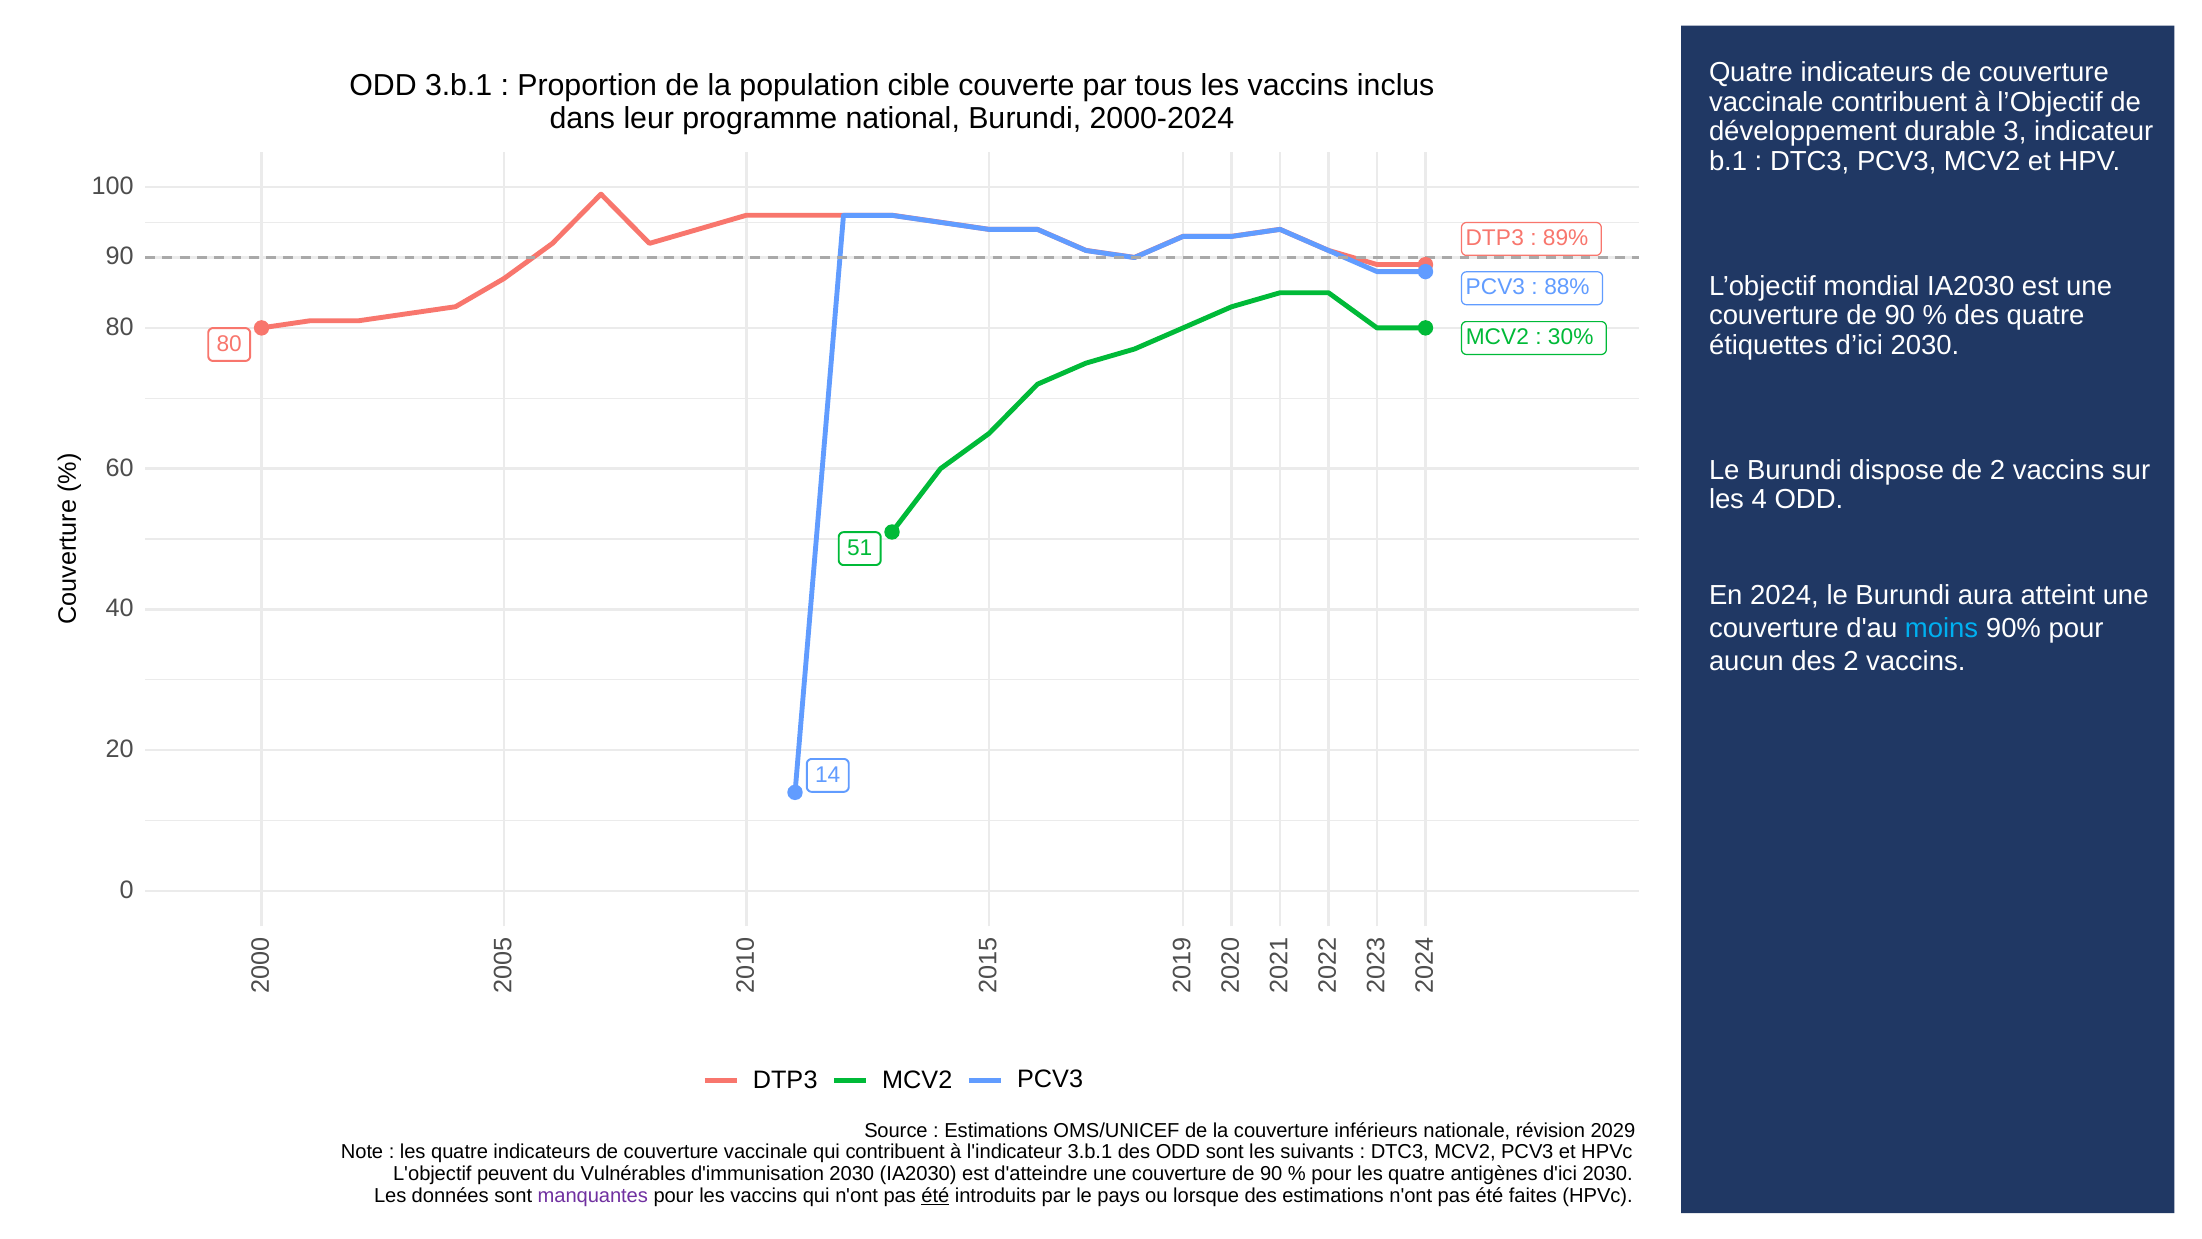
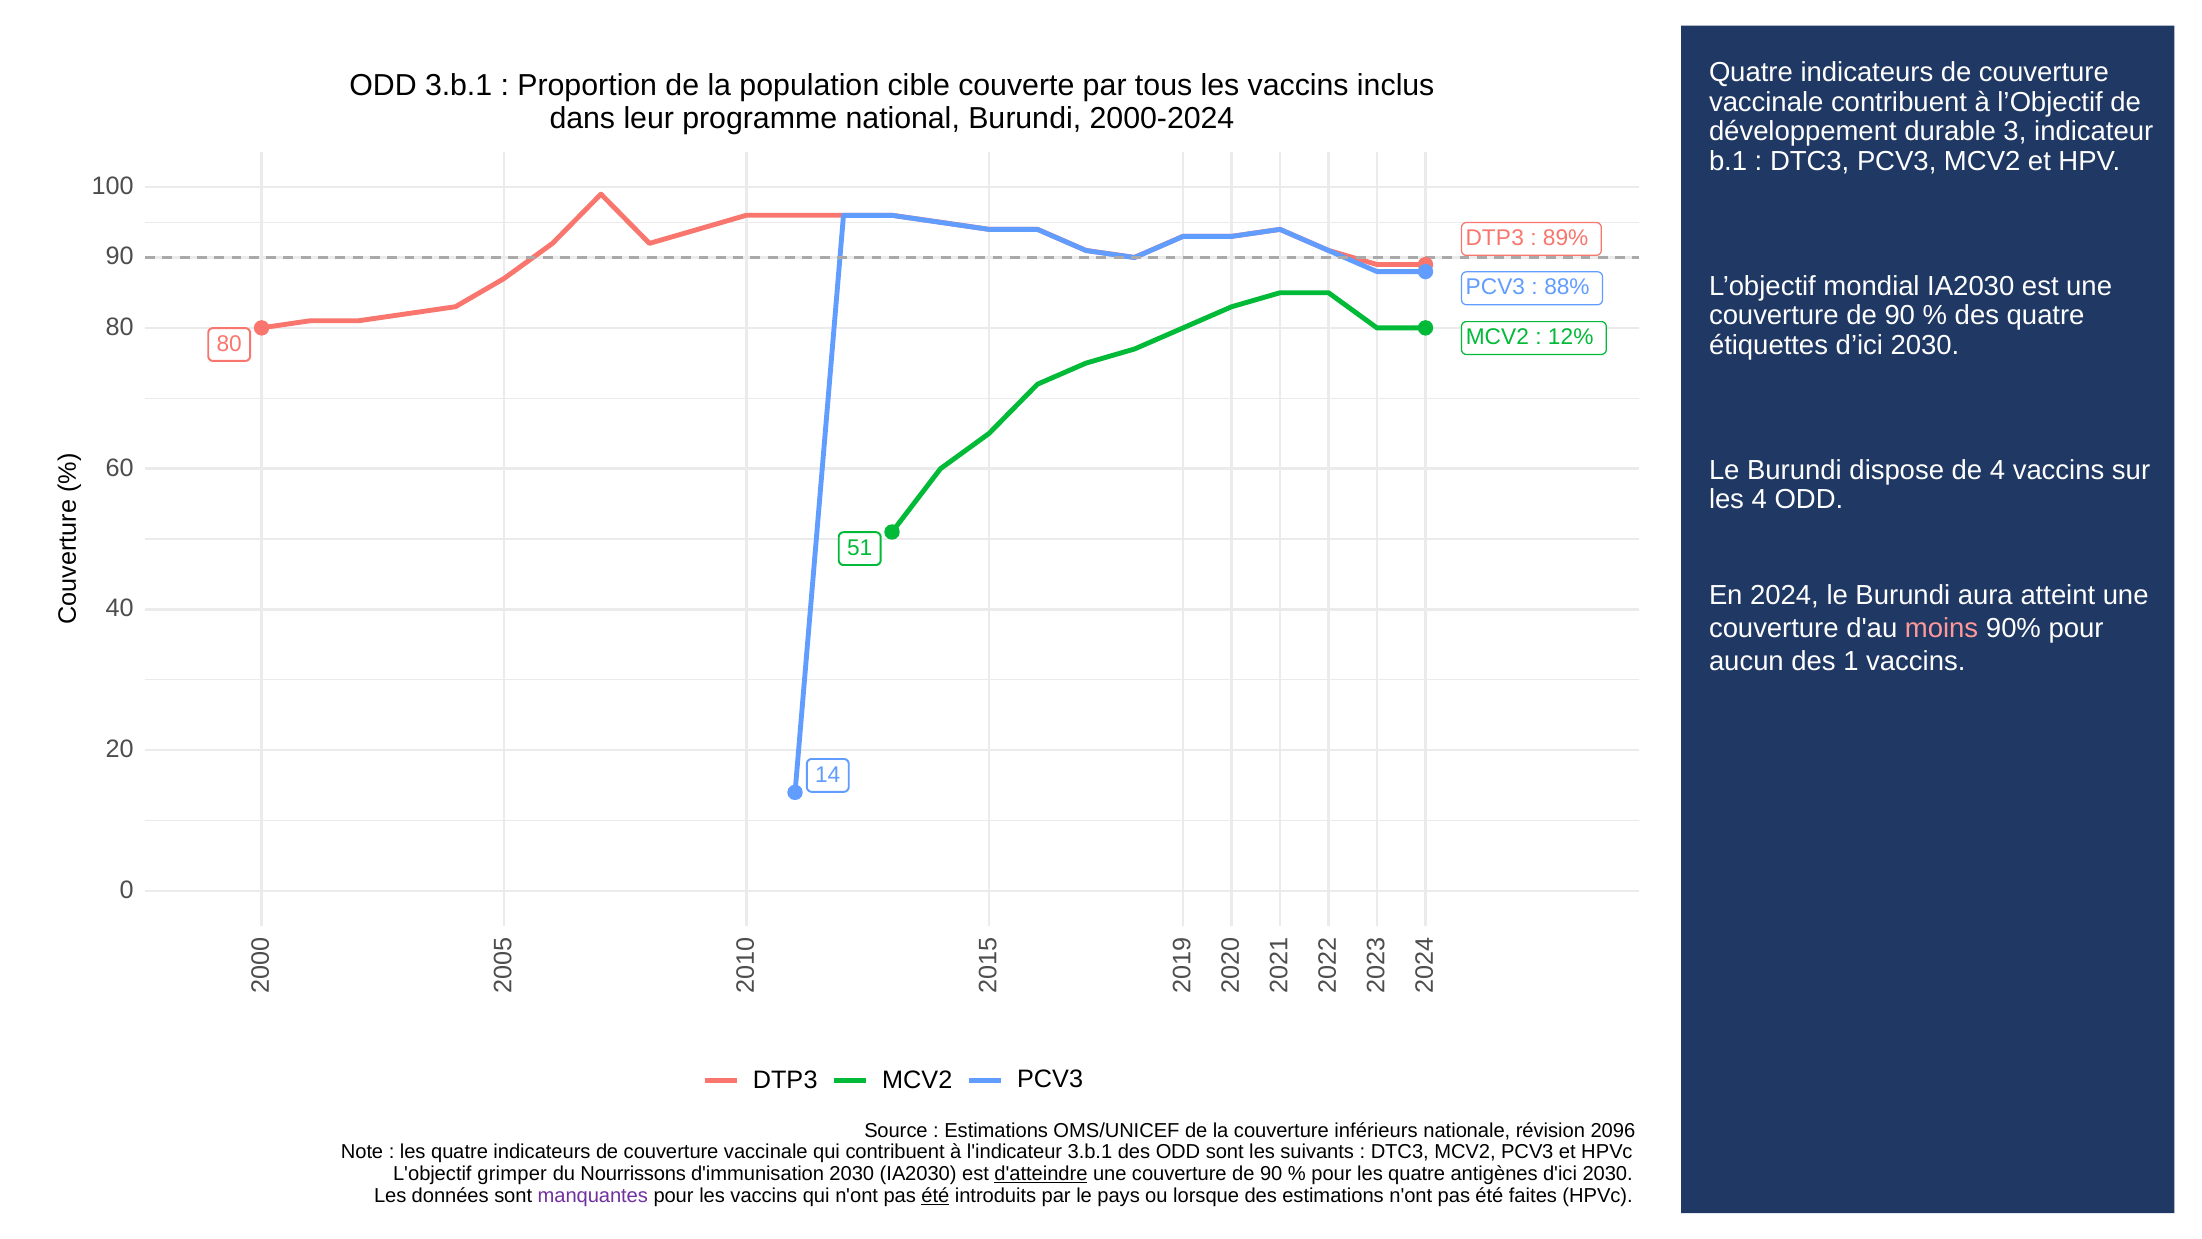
30%: 30% -> 12%
de 2: 2 -> 4
moins colour: light blue -> pink
des 2: 2 -> 1
2029: 2029 -> 2096
peuvent: peuvent -> grimper
Vulnérables: Vulnérables -> Nourrissons
d'atteindre underline: none -> present
